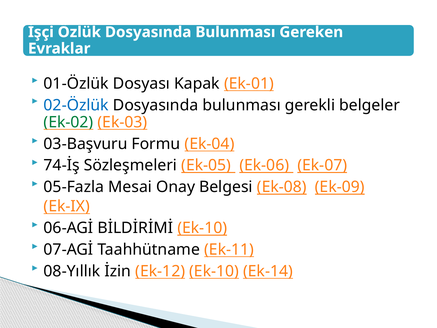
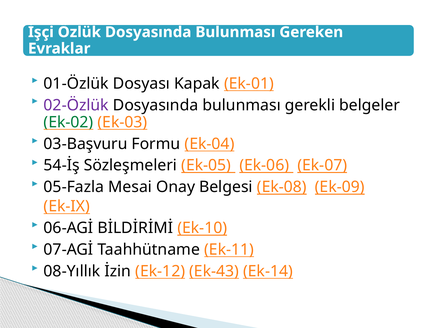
02-Özlük colour: blue -> purple
74-İş: 74-İş -> 54-İş
Ek-12 Ek-10: Ek-10 -> Ek-43
